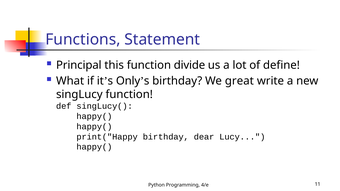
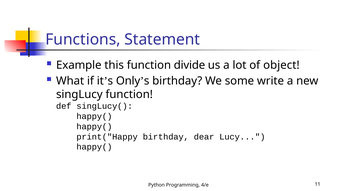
Principal: Principal -> Example
define: define -> object
great: great -> some
